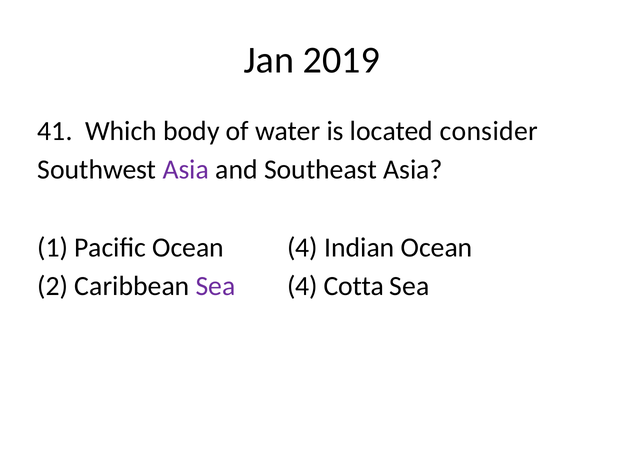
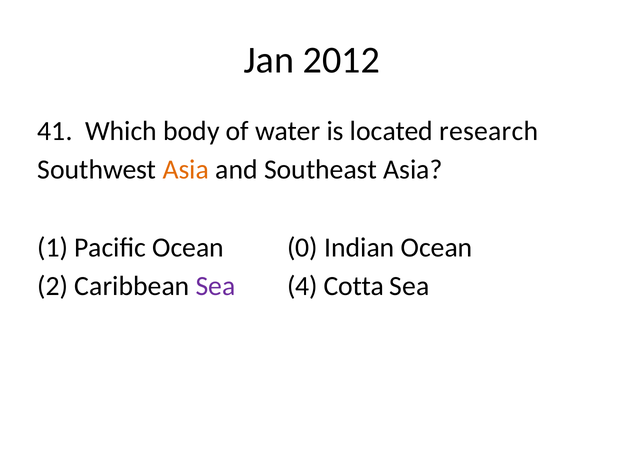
2019: 2019 -> 2012
consider: consider -> research
Asia at (186, 170) colour: purple -> orange
Ocean 4: 4 -> 0
